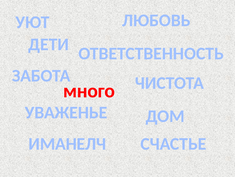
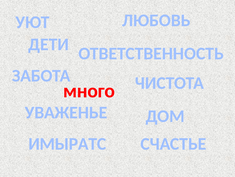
ИМАНЕЛЧ: ИМАНЕЛЧ -> ИМЫРАТС
